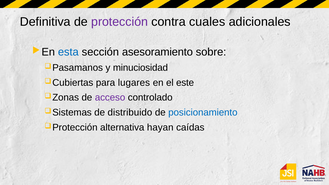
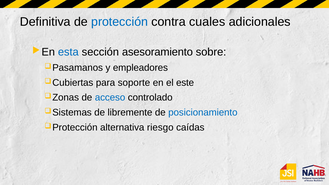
protección colour: purple -> blue
minuciosidad: minuciosidad -> empleadores
lugares: lugares -> soporte
acceso colour: purple -> blue
distribuido: distribuido -> libremente
hayan: hayan -> riesgo
